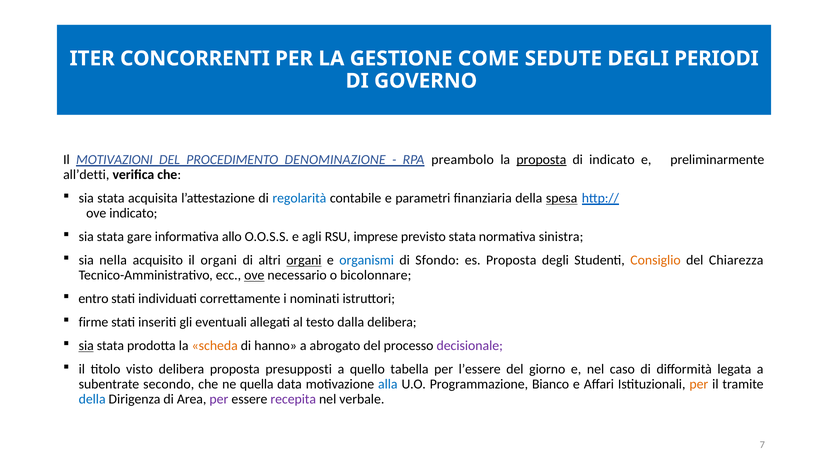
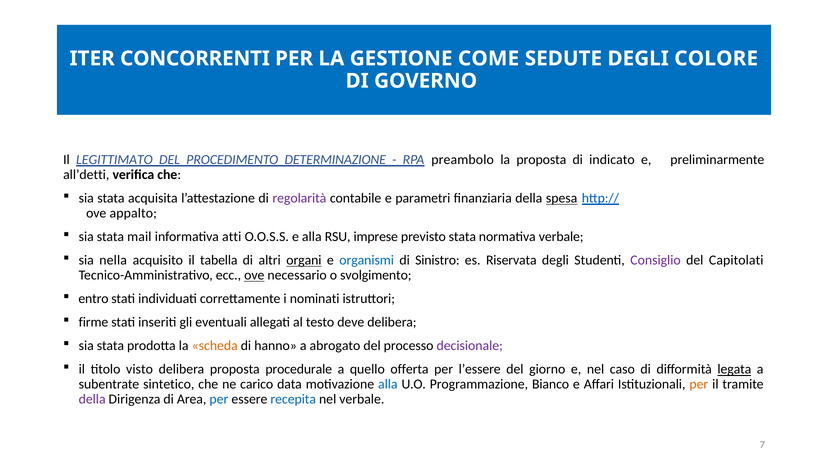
PERIODI: PERIODI -> COLORE
MOTIVAZIONI: MOTIVAZIONI -> LEGITTIMATO
DENOMINAZIONE: DENOMINAZIONE -> DETERMINAZIONE
proposta at (541, 160) underline: present -> none
regolarità colour: blue -> purple
indicato at (133, 213): indicato -> appalto
gare: gare -> mail
allo: allo -> atti
e agli: agli -> alla
normativa sinistra: sinistra -> verbale
il organi: organi -> tabella
Sfondo: Sfondo -> Sinistro
es Proposta: Proposta -> Riservata
Consiglio colour: orange -> purple
Chiarezza: Chiarezza -> Capitolati
bicolonnare: bicolonnare -> svolgimento
dalla: dalla -> deve
sia at (86, 346) underline: present -> none
presupposti: presupposti -> procedurale
tabella: tabella -> offerta
legata underline: none -> present
secondo: secondo -> sintetico
quella: quella -> carico
della at (92, 399) colour: blue -> purple
per at (219, 399) colour: purple -> blue
recepita colour: purple -> blue
